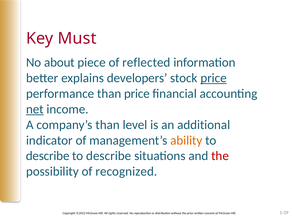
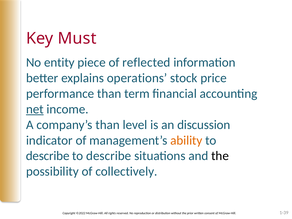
about: about -> entity
developers: developers -> operations
price at (214, 78) underline: present -> none
than price: price -> term
additional: additional -> discussion
the at (220, 156) colour: red -> black
recognized: recognized -> collectively
